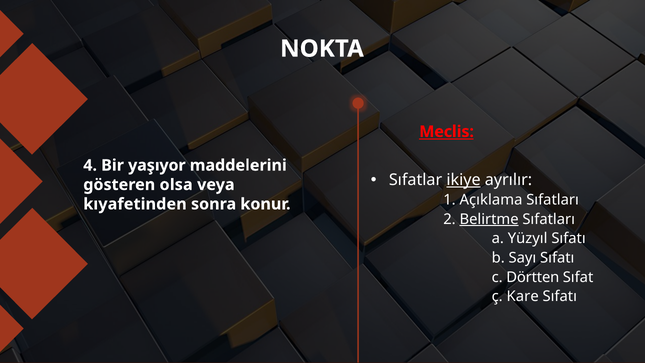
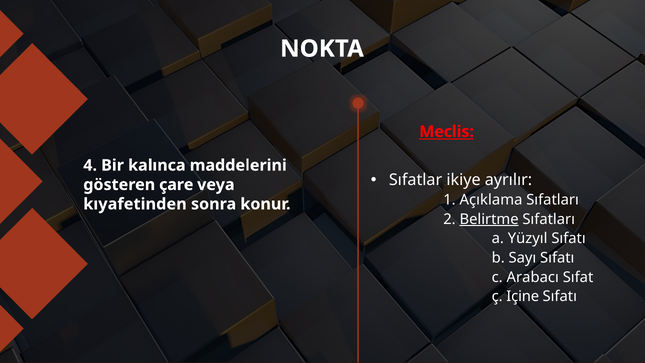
yaşıyor: yaşıyor -> kalınca
ikiye underline: present -> none
olsa: olsa -> çare
Dörtten: Dörtten -> Arabacı
Kare: Kare -> Içine
